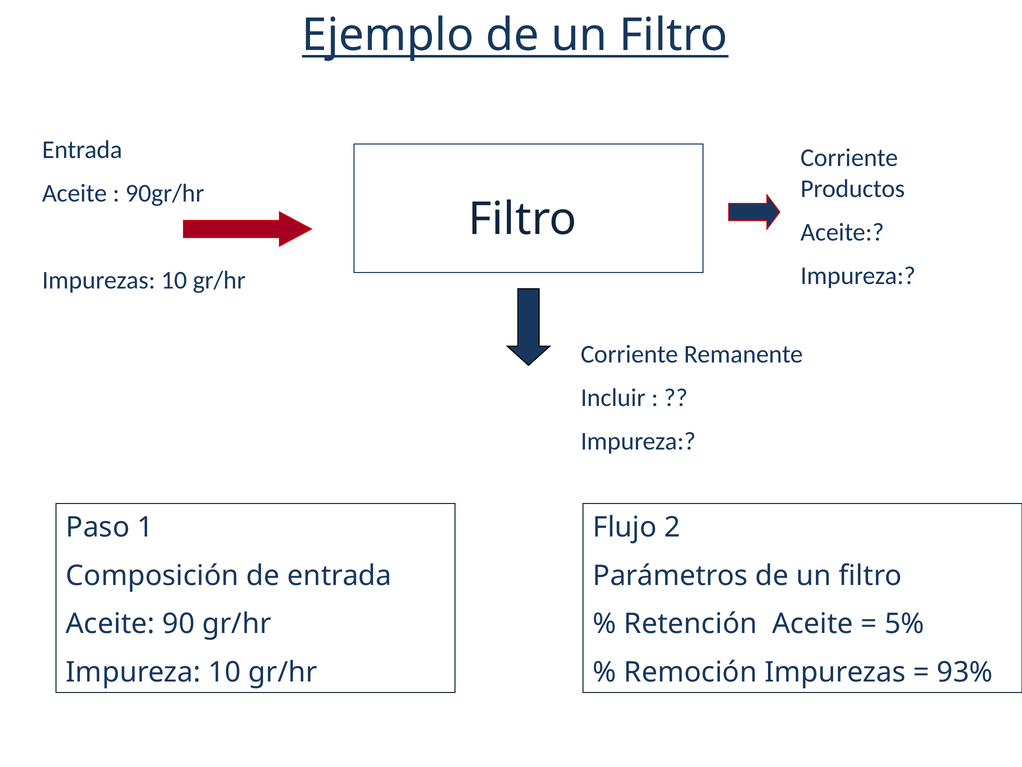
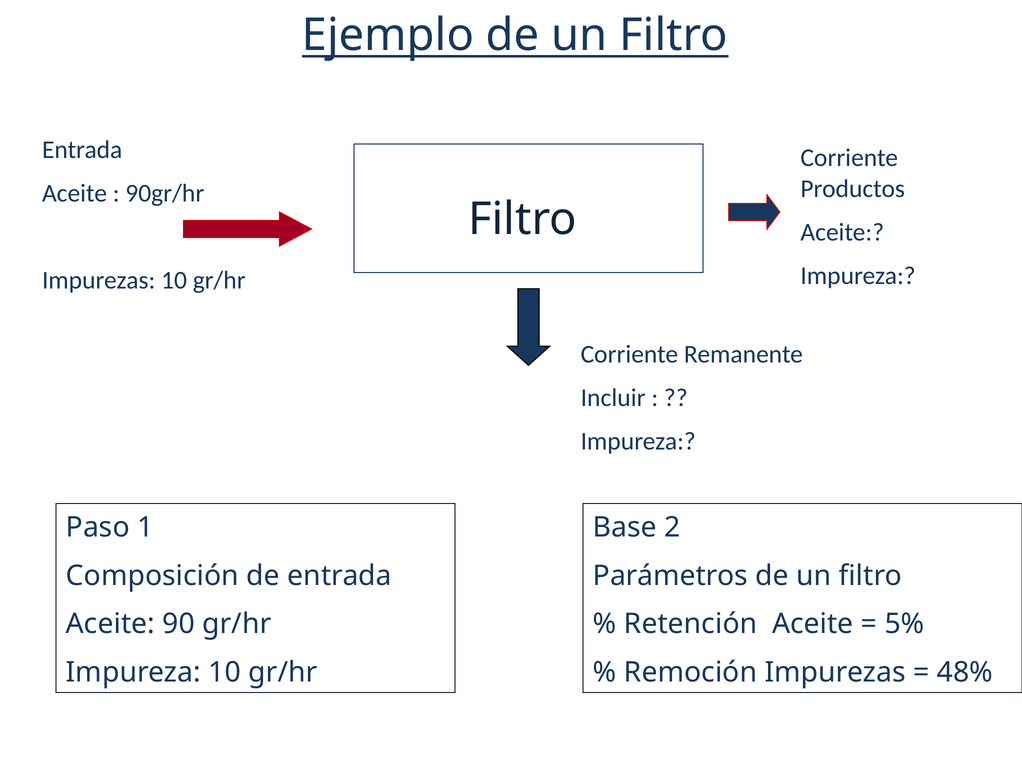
Flujo: Flujo -> Base
93%: 93% -> 48%
